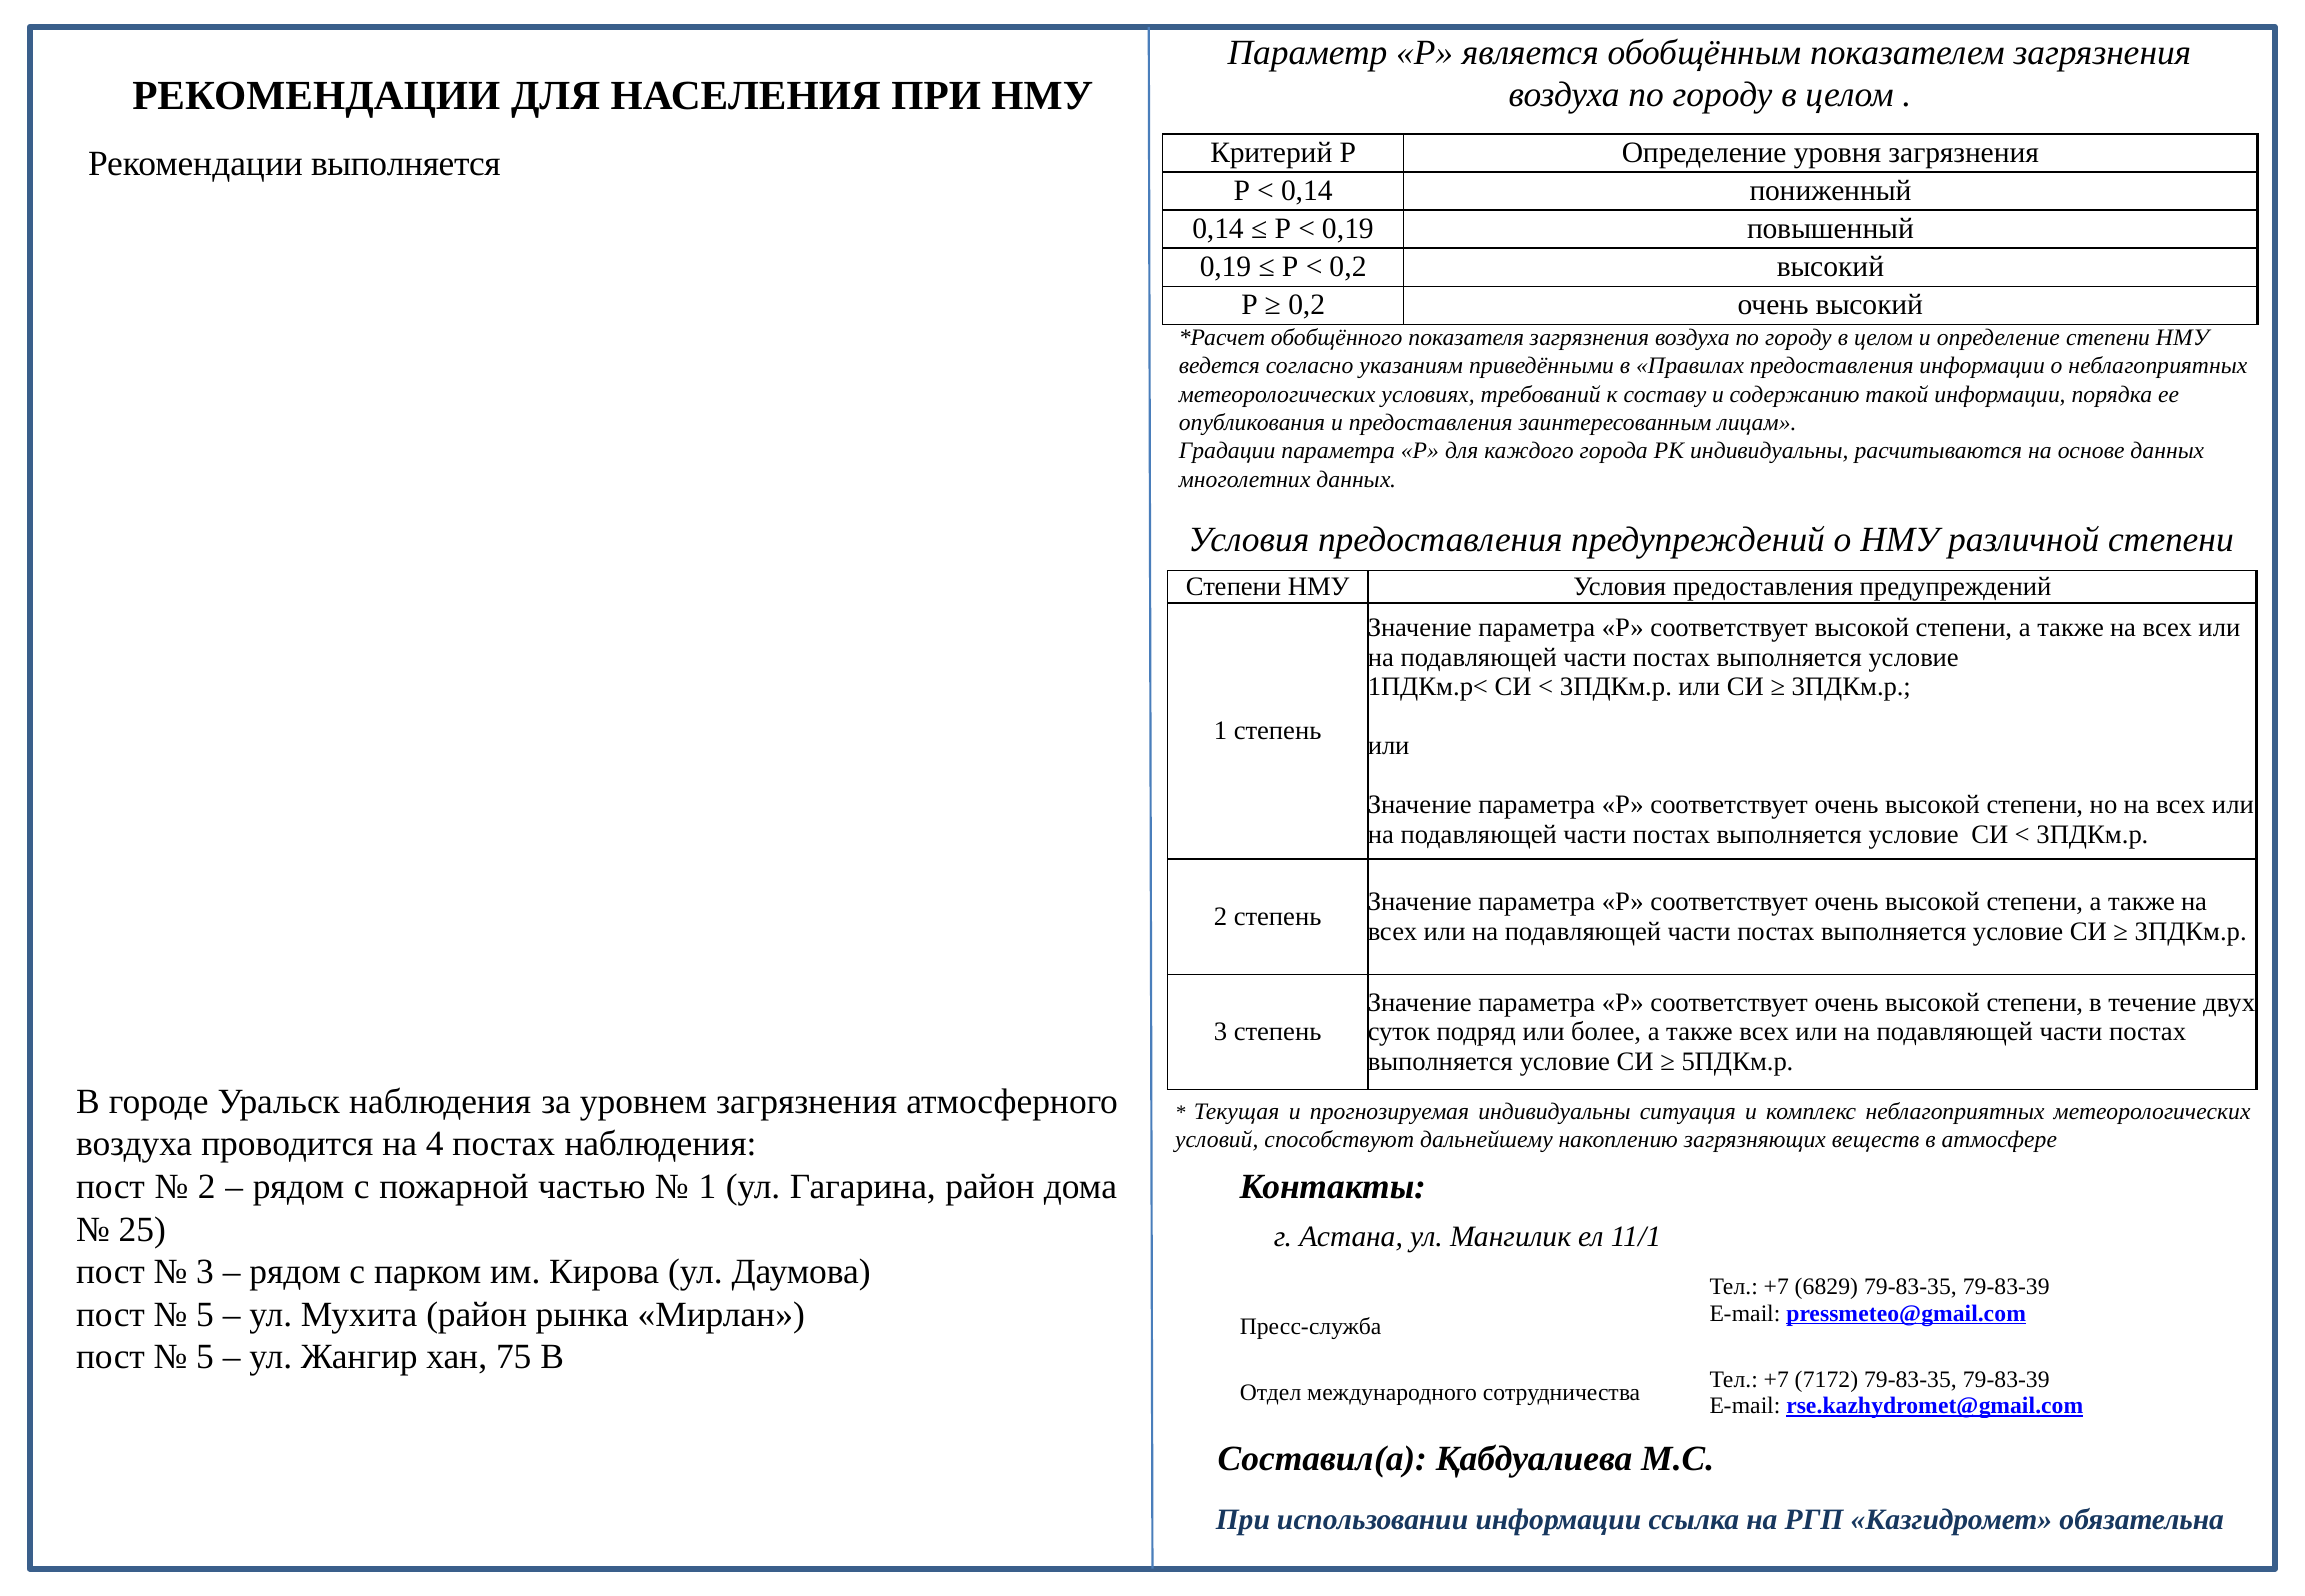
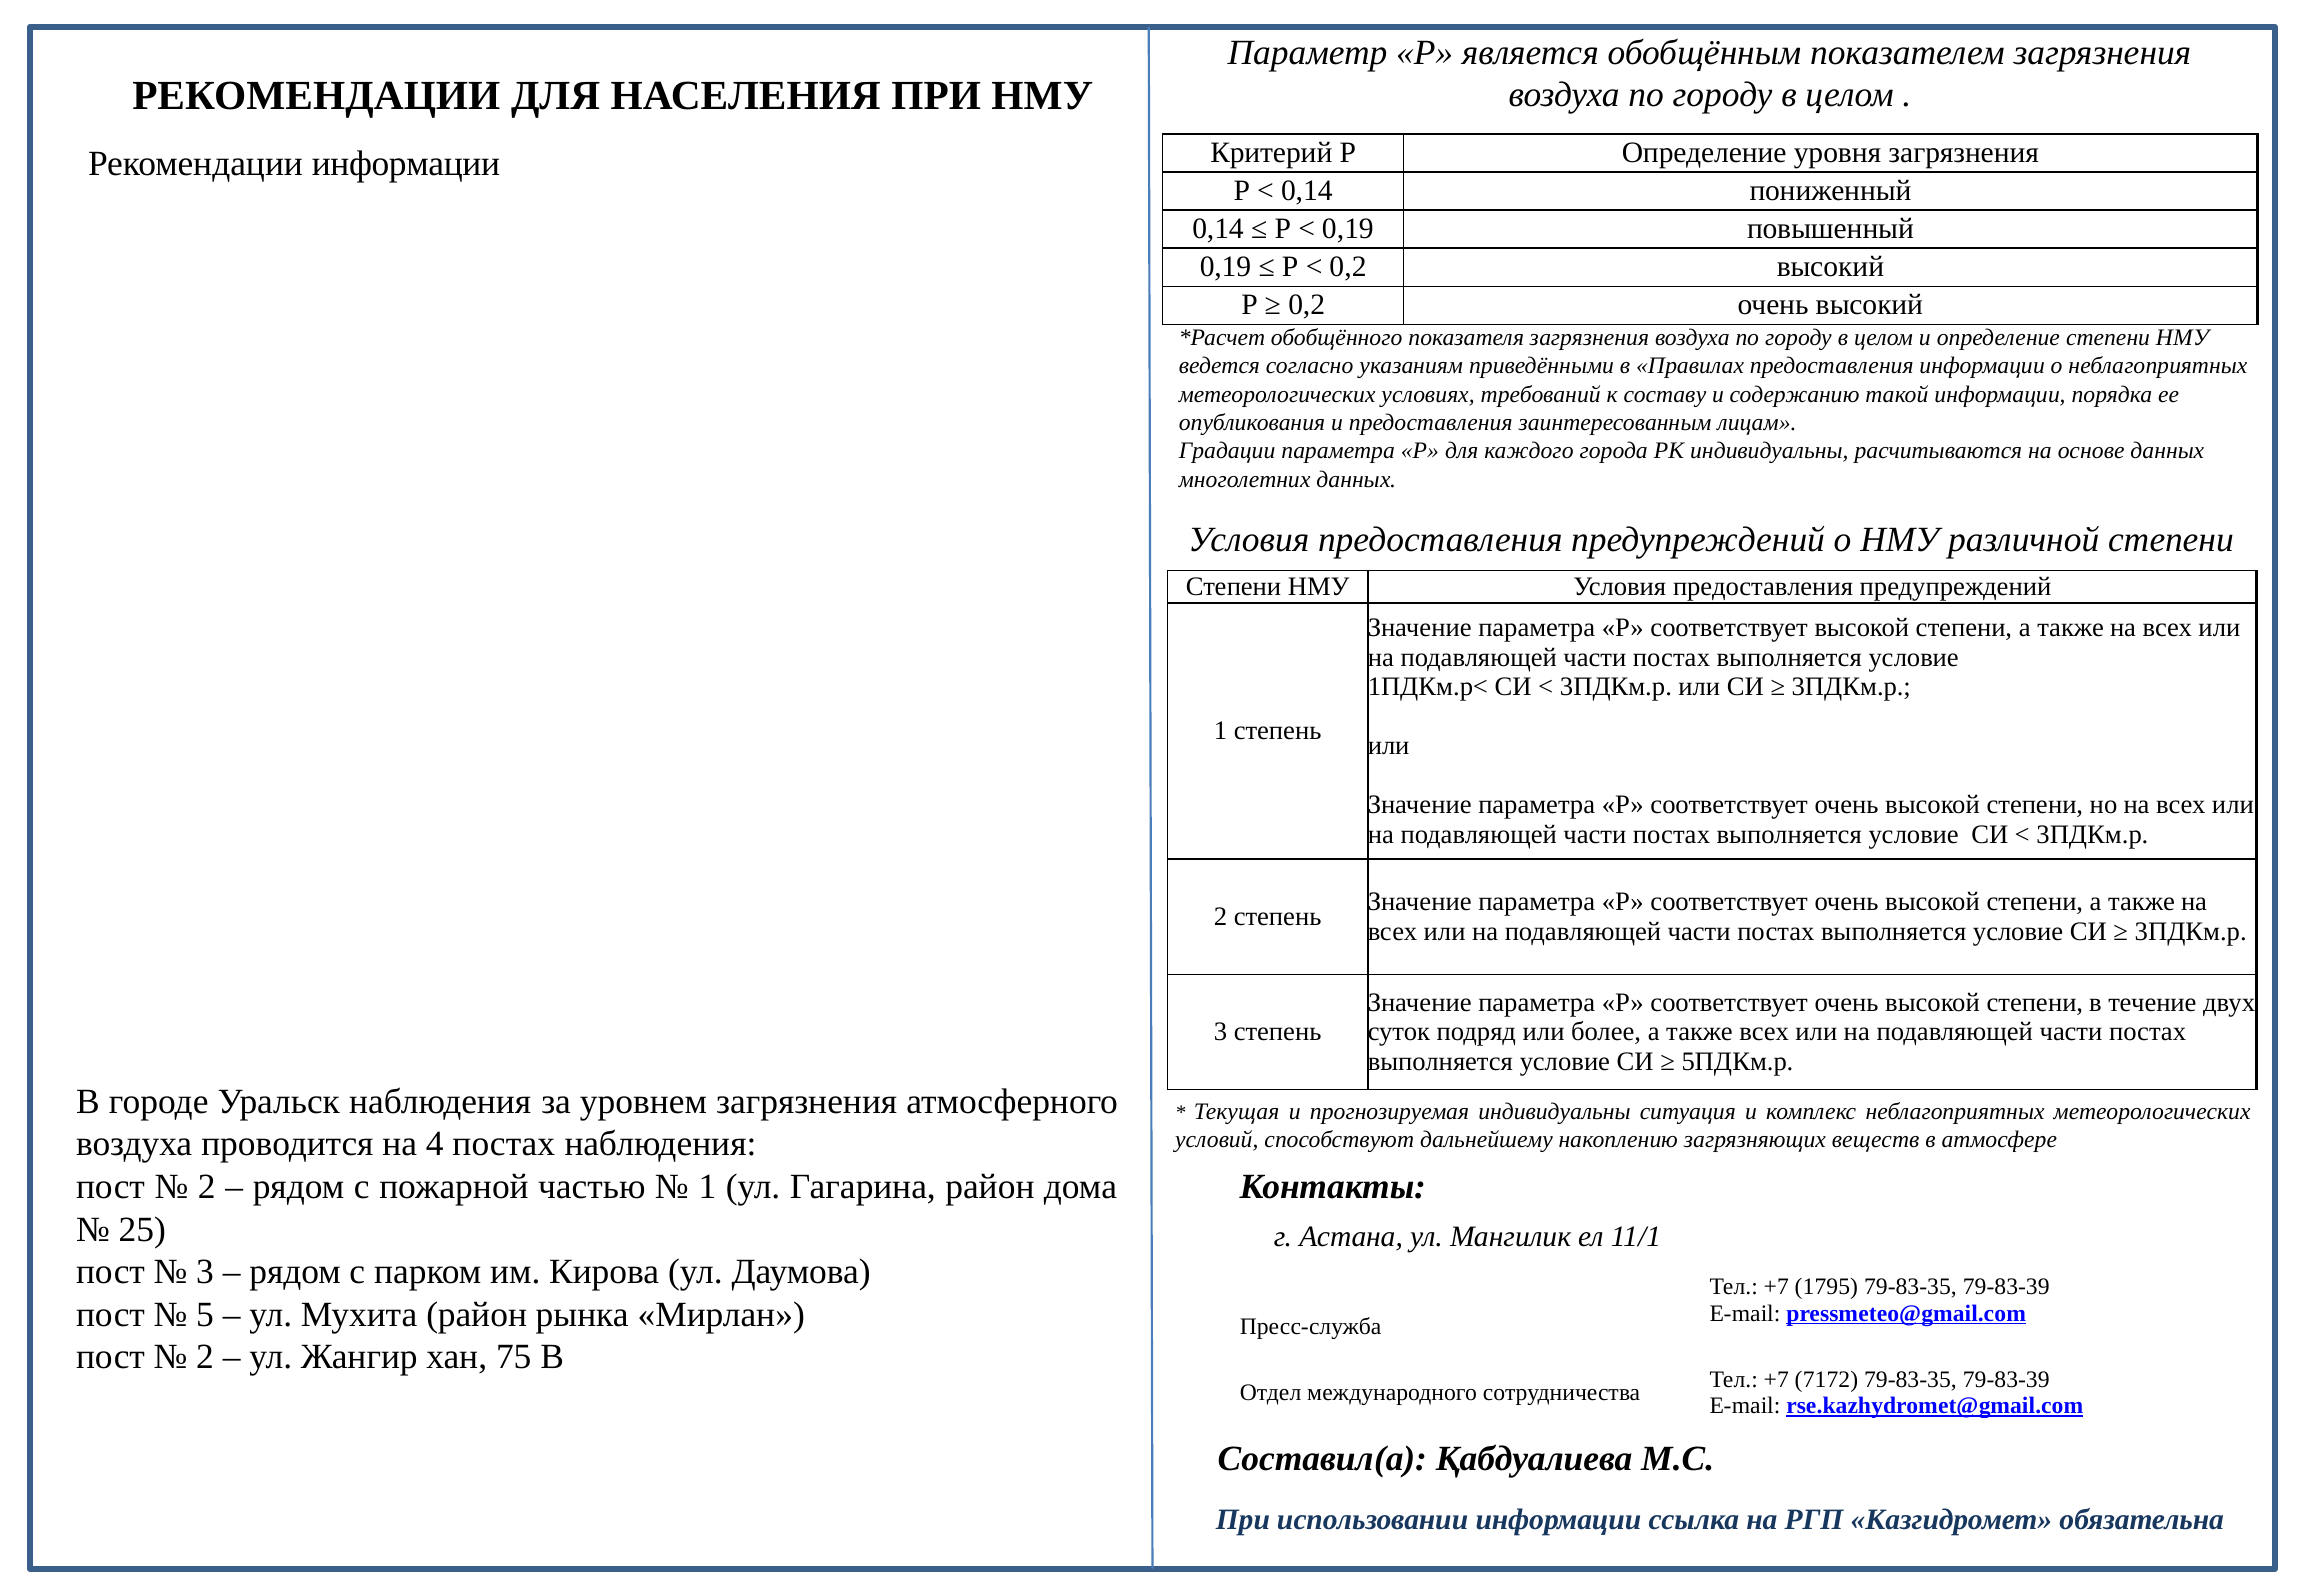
Рекомендации выполняется: выполняется -> информации
6829: 6829 -> 1795
5 at (205, 1357): 5 -> 2
